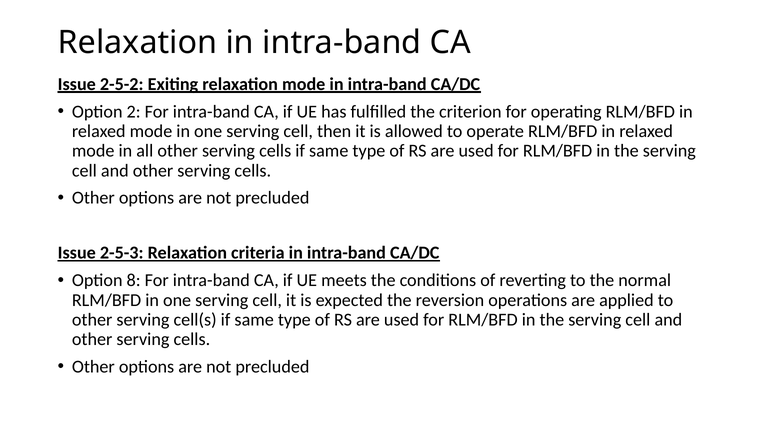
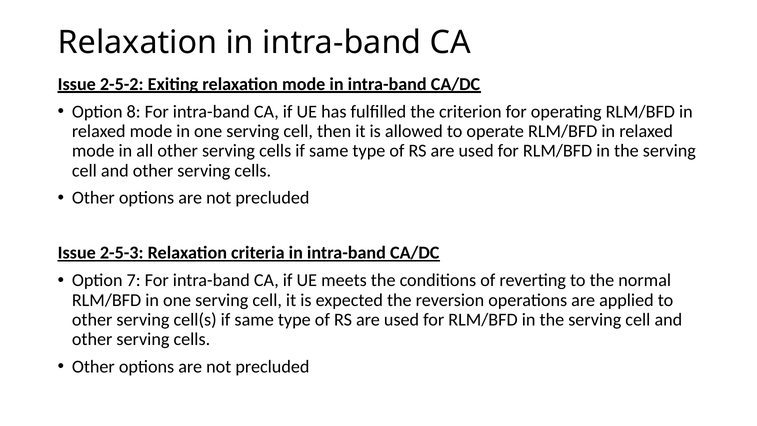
2: 2 -> 8
8: 8 -> 7
